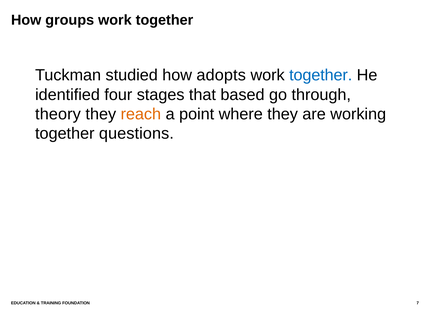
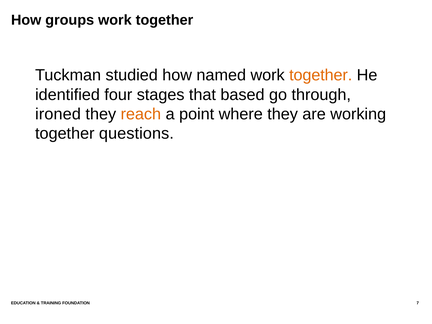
adopts: adopts -> named
together at (321, 75) colour: blue -> orange
theory: theory -> ironed
